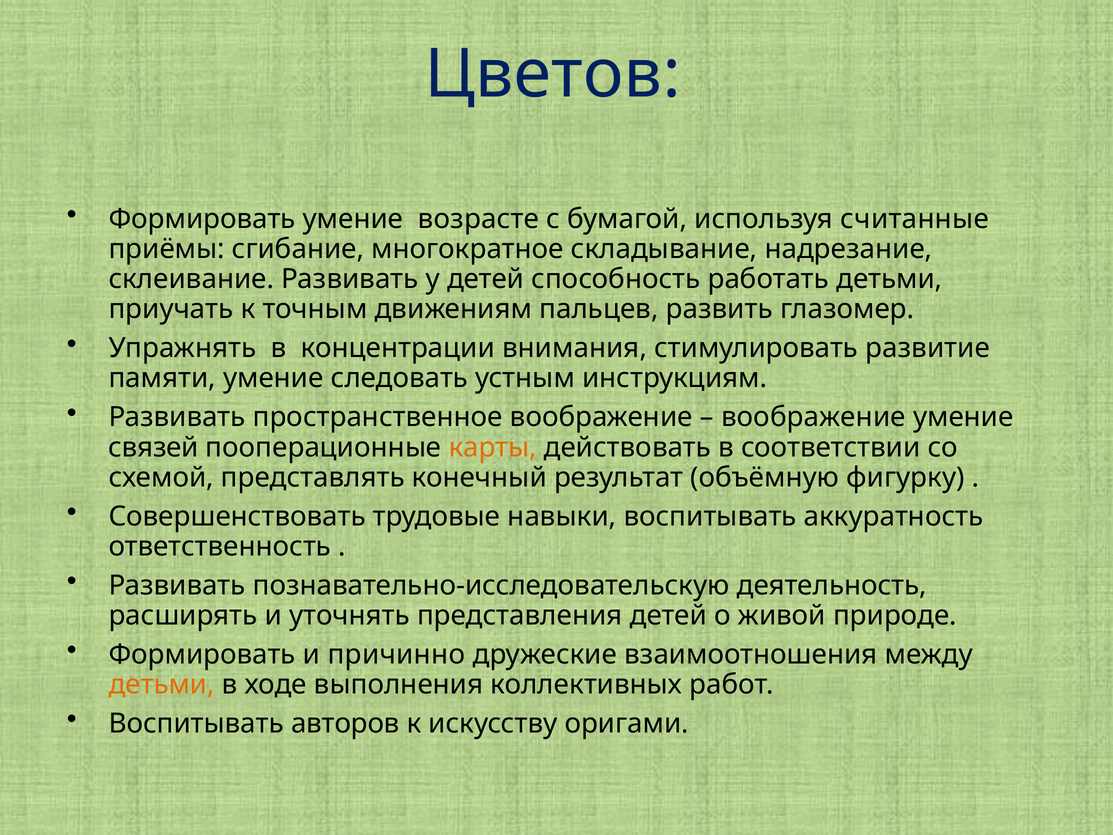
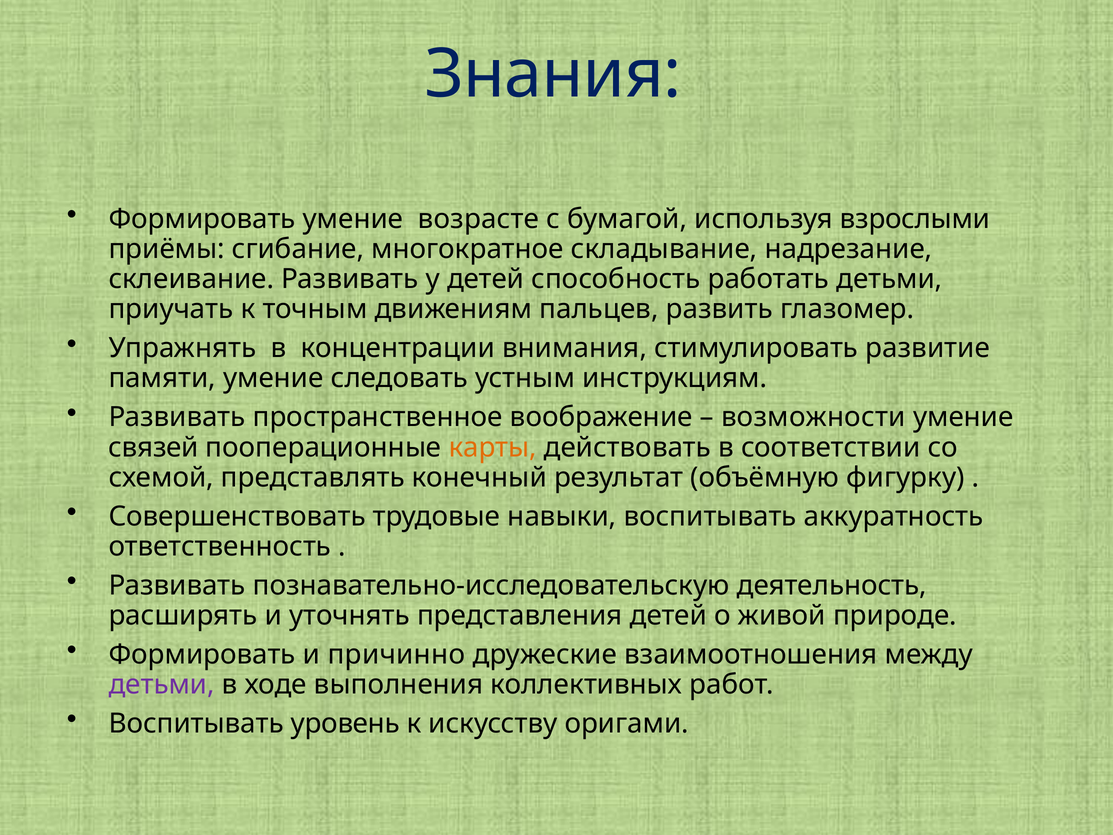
Цветов: Цветов -> Знания
считанные: считанные -> взрослыми
воображение at (813, 417): воображение -> возможности
детьми at (162, 684) colour: orange -> purple
авторов: авторов -> уровень
